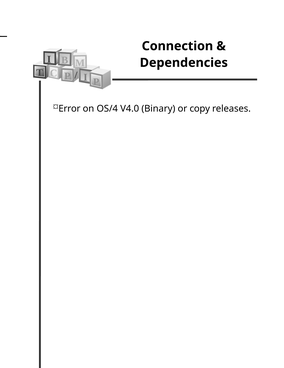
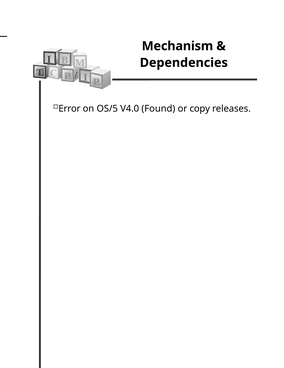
Connection: Connection -> Mechanism
OS/4: OS/4 -> OS/5
Binary: Binary -> Found
